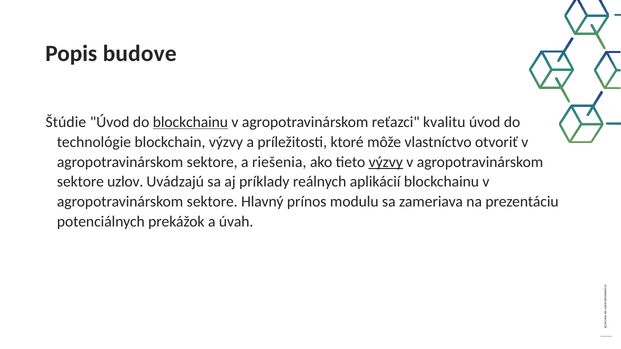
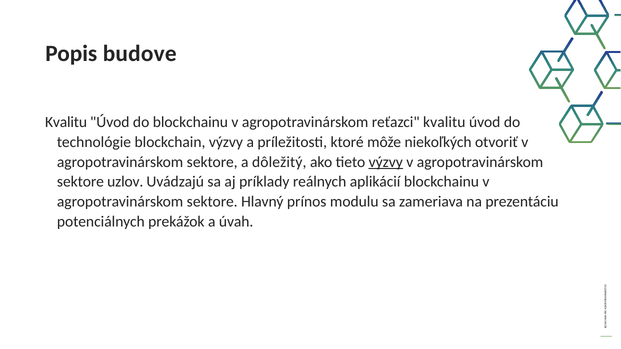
Štúdie at (66, 122): Štúdie -> Kvalitu
blockchainu at (190, 122) underline: present -> none
vlastníctvo: vlastníctvo -> niekoľkých
riešenia: riešenia -> dôležitý
